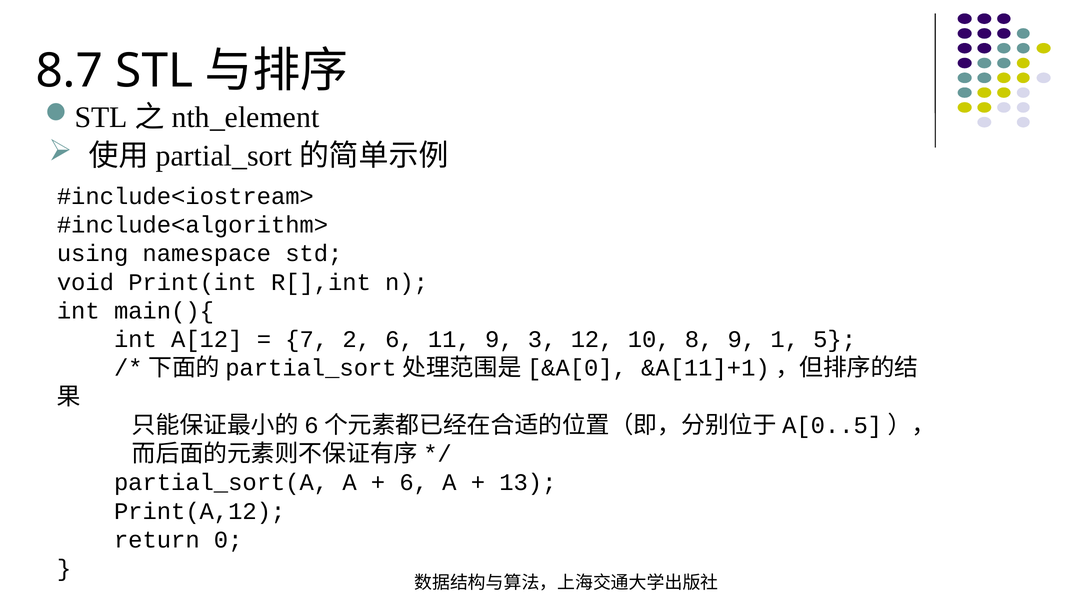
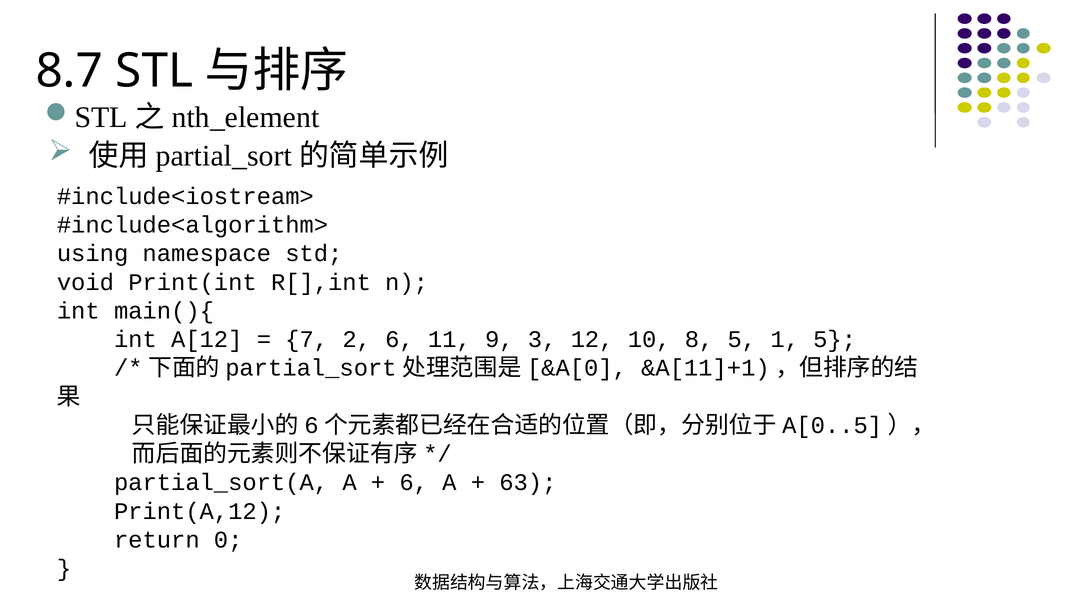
8 9: 9 -> 5
13: 13 -> 63
